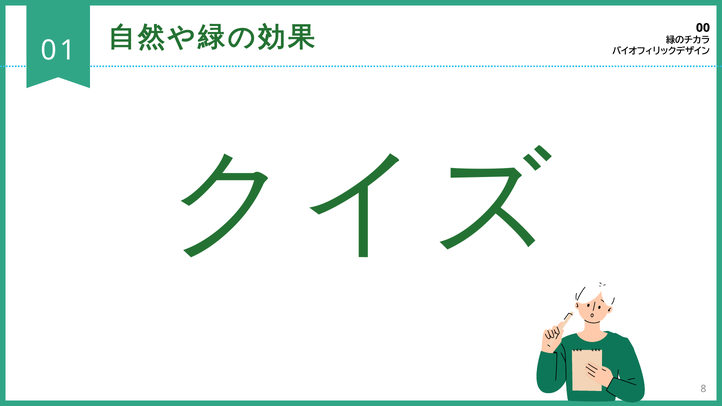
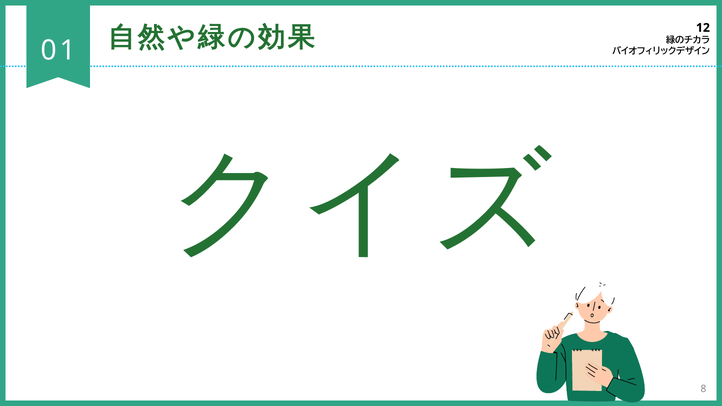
00: 00 -> 12
